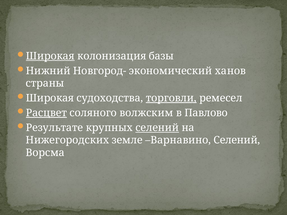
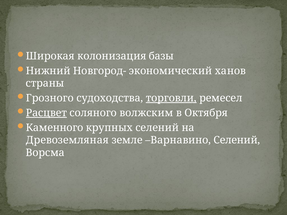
Широкая at (50, 56) underline: present -> none
Широкая at (50, 98): Широкая -> Грозного
Павлово: Павлово -> Октября
Результате: Результате -> Каменного
селений at (157, 128) underline: present -> none
Нижегородских: Нижегородских -> Древоземляная
